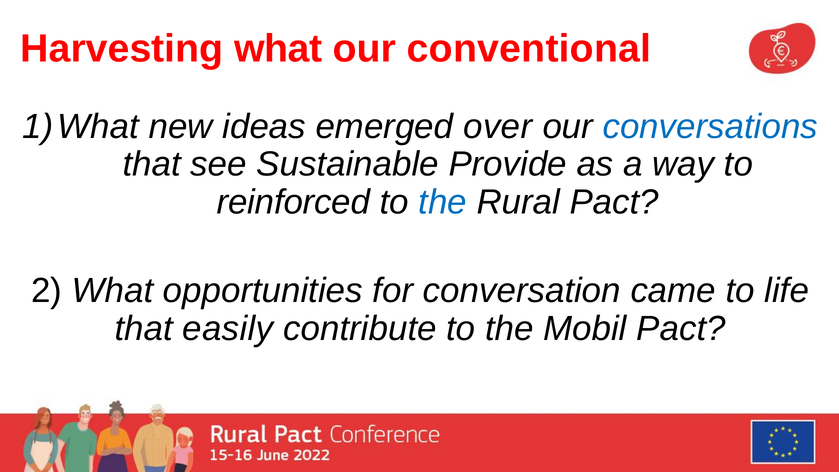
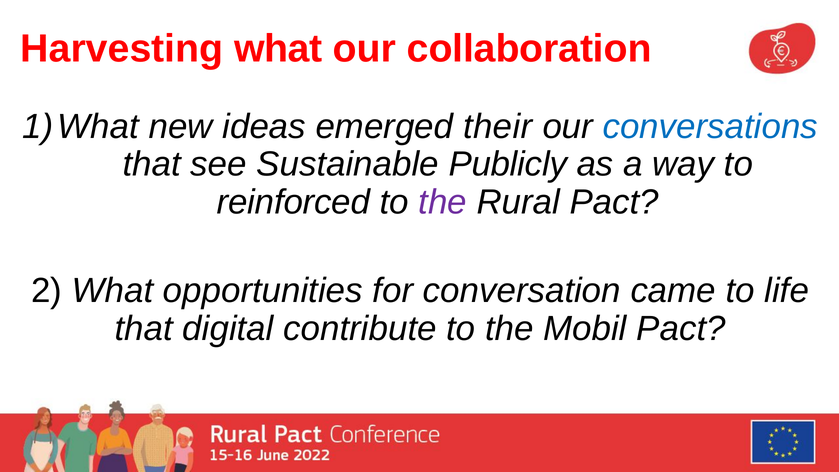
conventional: conventional -> collaboration
over: over -> their
Provide: Provide -> Publicly
the at (443, 202) colour: blue -> purple
easily: easily -> digital
